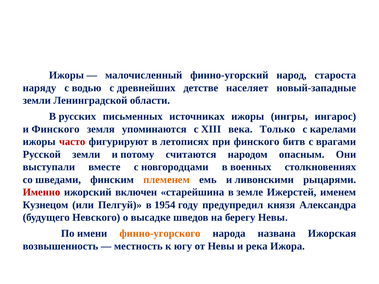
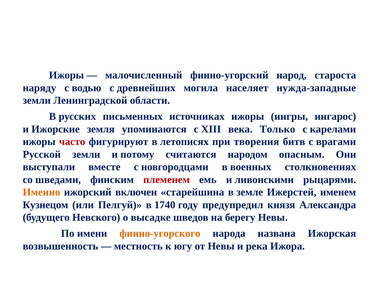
детстве: детстве -> могила
новый-западные: новый-западные -> нужда-западные
и Финского: Финского -> Ижорские
при финского: финского -> творения
племенем colour: orange -> red
Именно colour: red -> orange
1954: 1954 -> 1740
